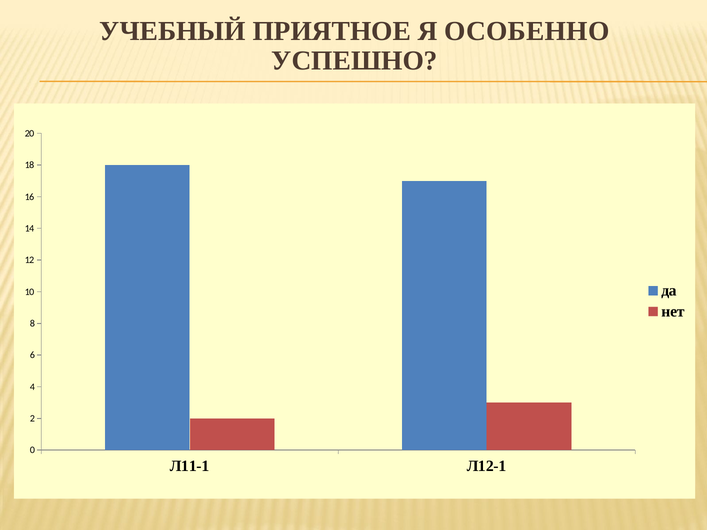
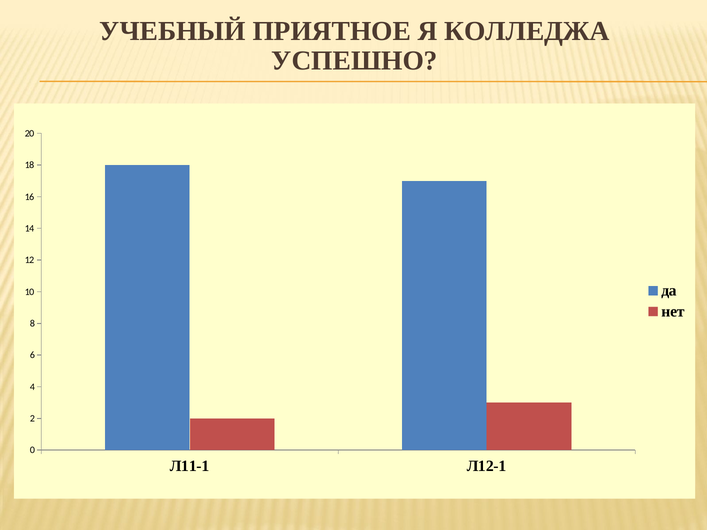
ОСОБЕННО: ОСОБЕННО -> КОЛЛЕДЖА
